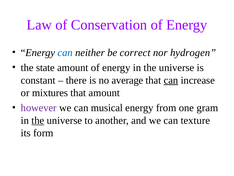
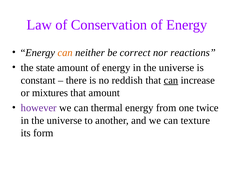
can at (65, 52) colour: blue -> orange
hydrogen: hydrogen -> reactions
average: average -> reddish
musical: musical -> thermal
gram: gram -> twice
the at (38, 120) underline: present -> none
